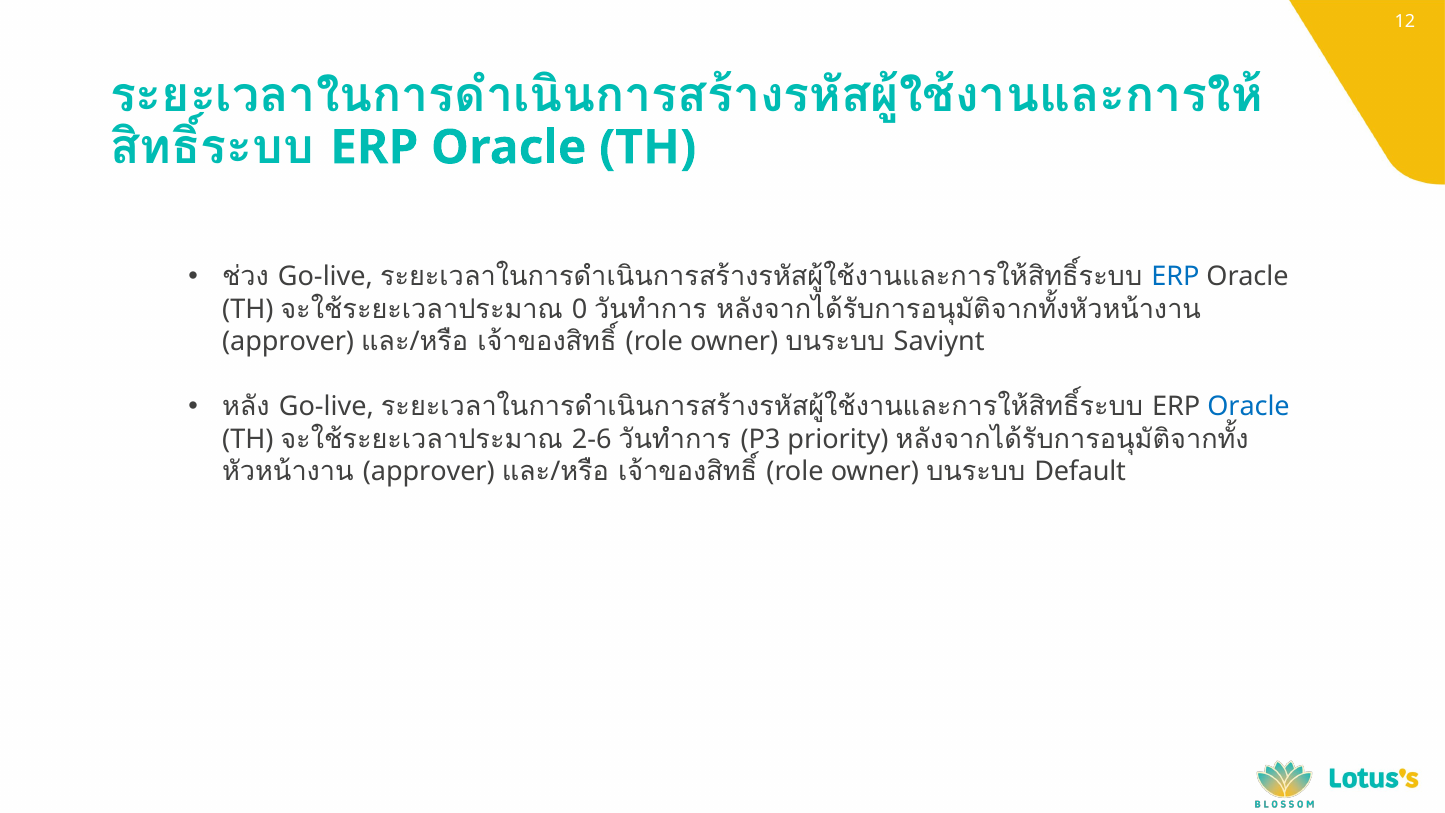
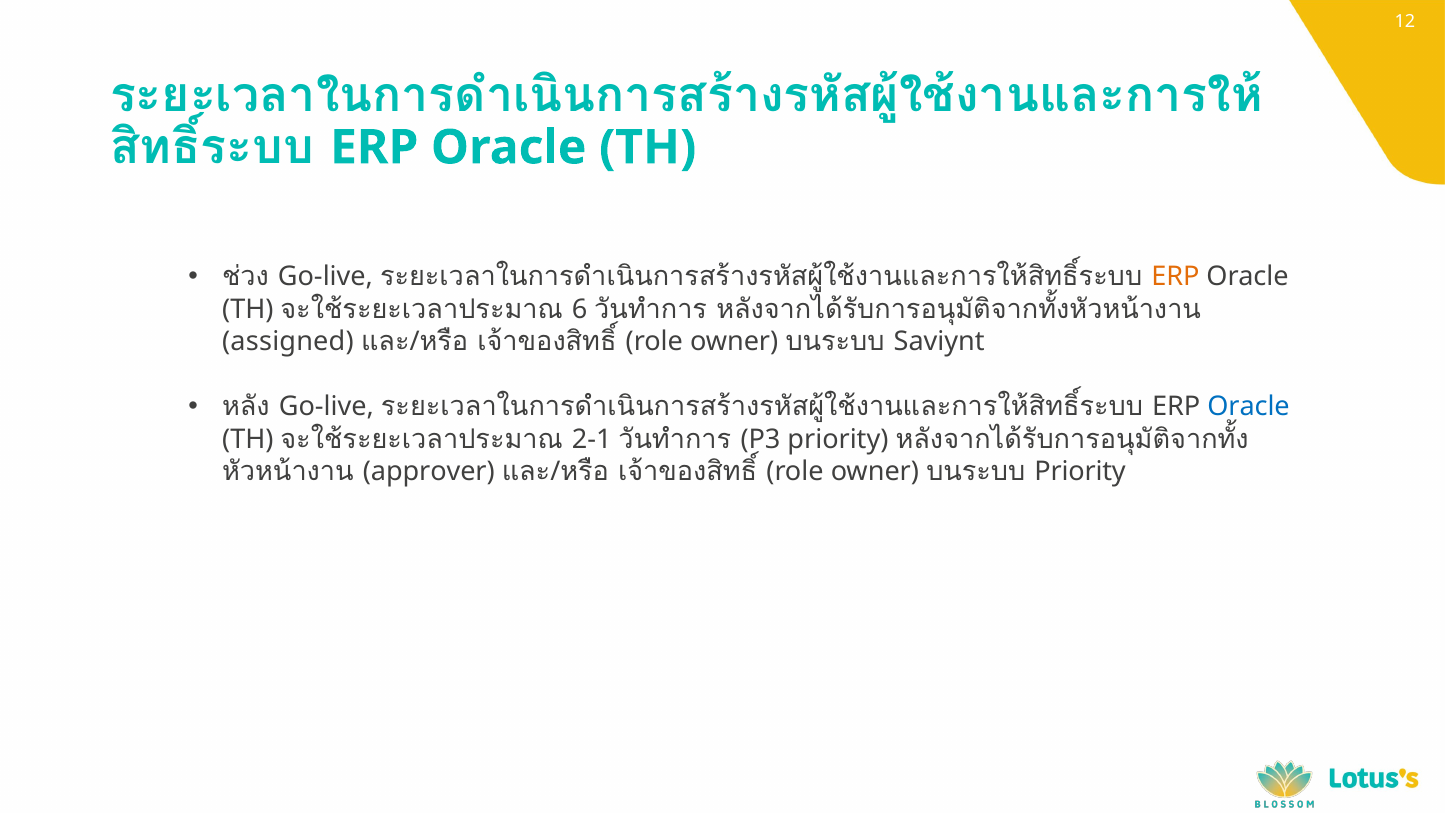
ERP at (1175, 277) colour: blue -> orange
0: 0 -> 6
approver at (288, 342): approver -> assigned
2-6: 2-6 -> 2-1
Default at (1080, 472): Default -> Priority
